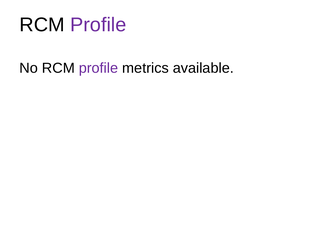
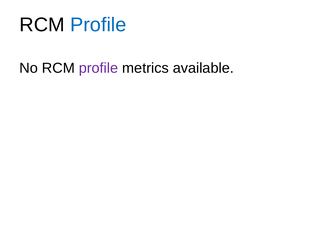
Profile at (98, 25) colour: purple -> blue
